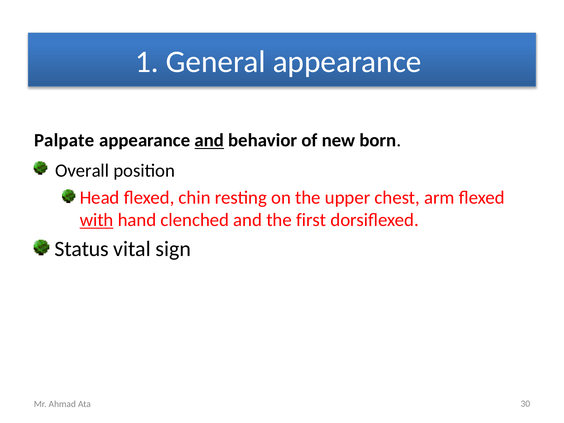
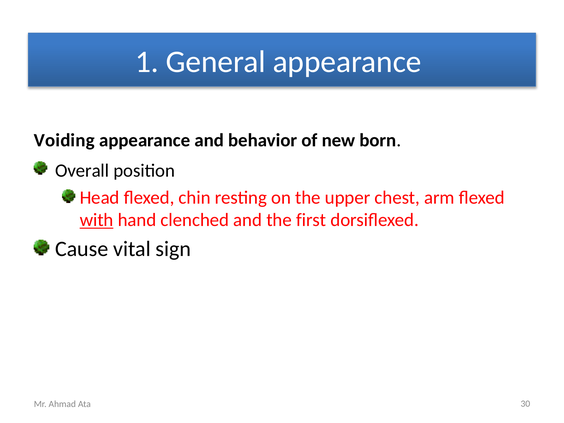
Palpate: Palpate -> Voiding
and at (209, 140) underline: present -> none
Status: Status -> Cause
